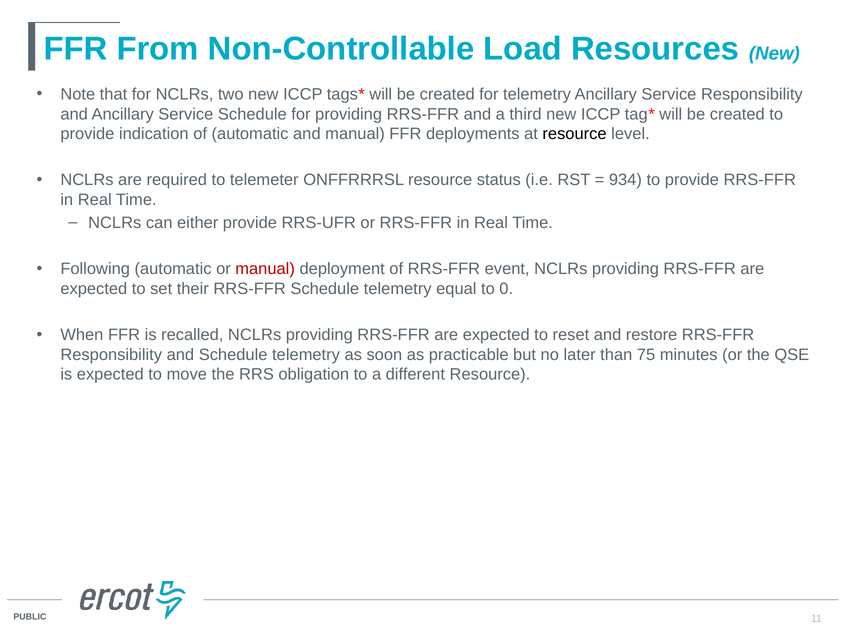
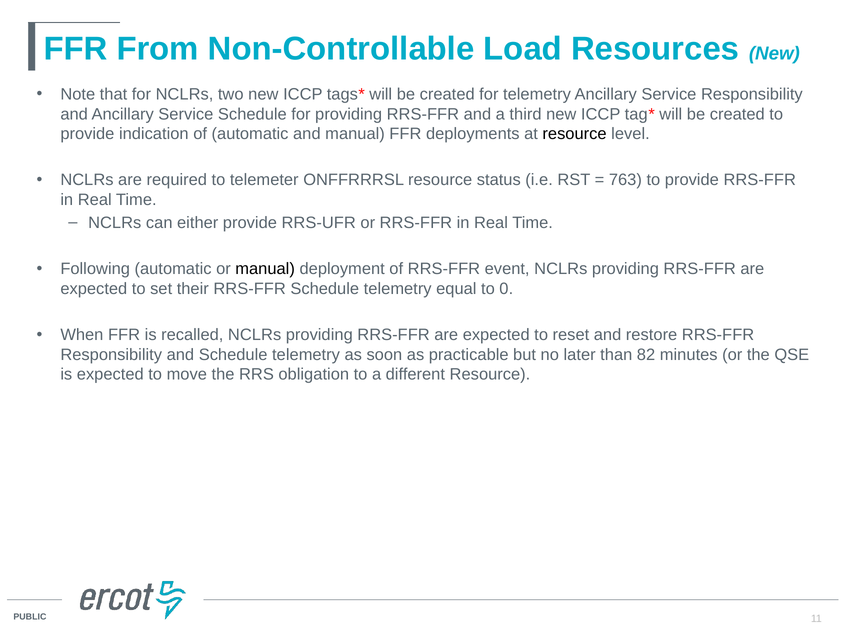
934: 934 -> 763
manual at (265, 269) colour: red -> black
75: 75 -> 82
